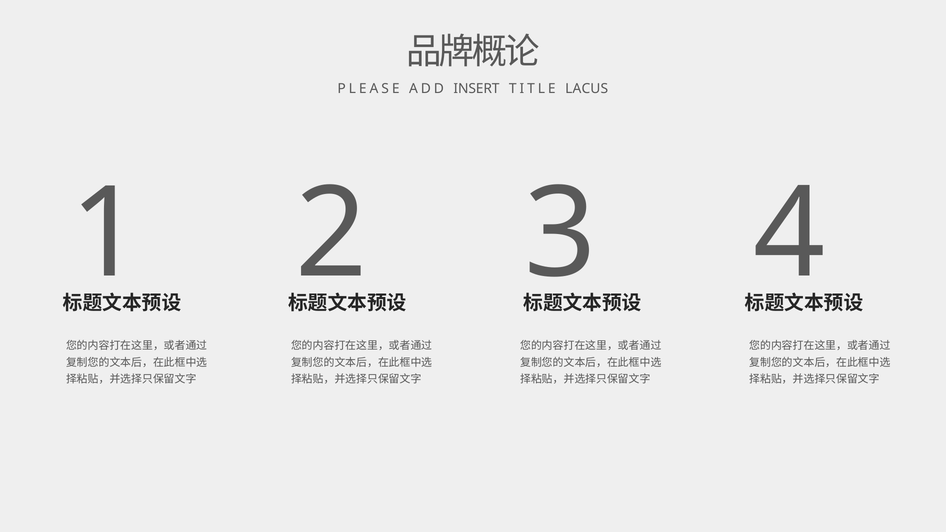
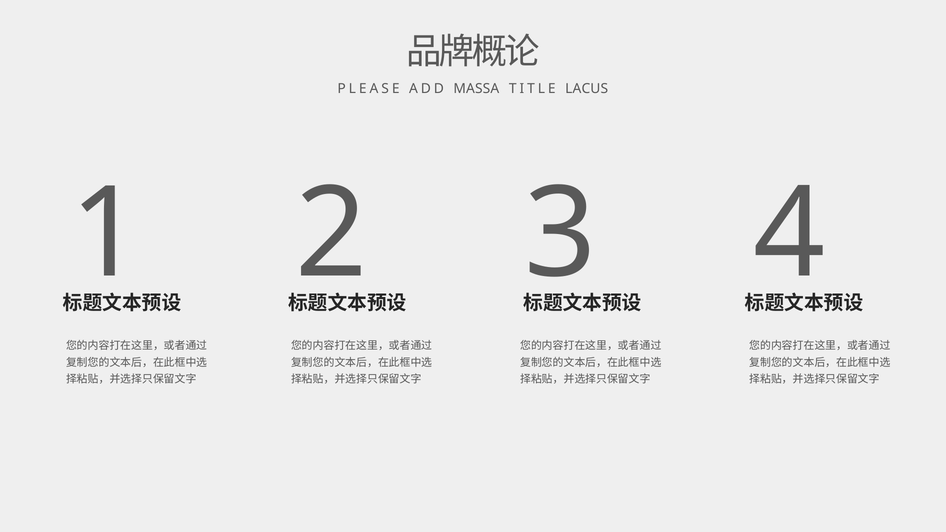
INSERT: INSERT -> MASSA
